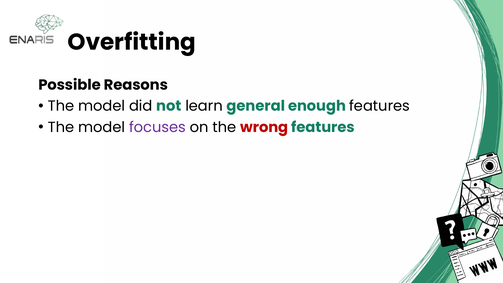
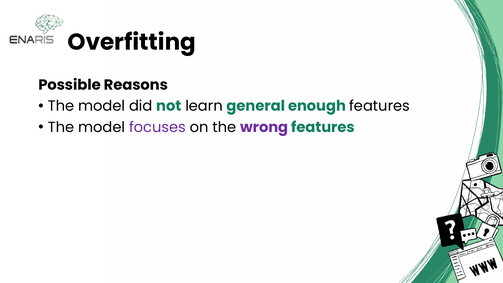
wrong colour: red -> purple
